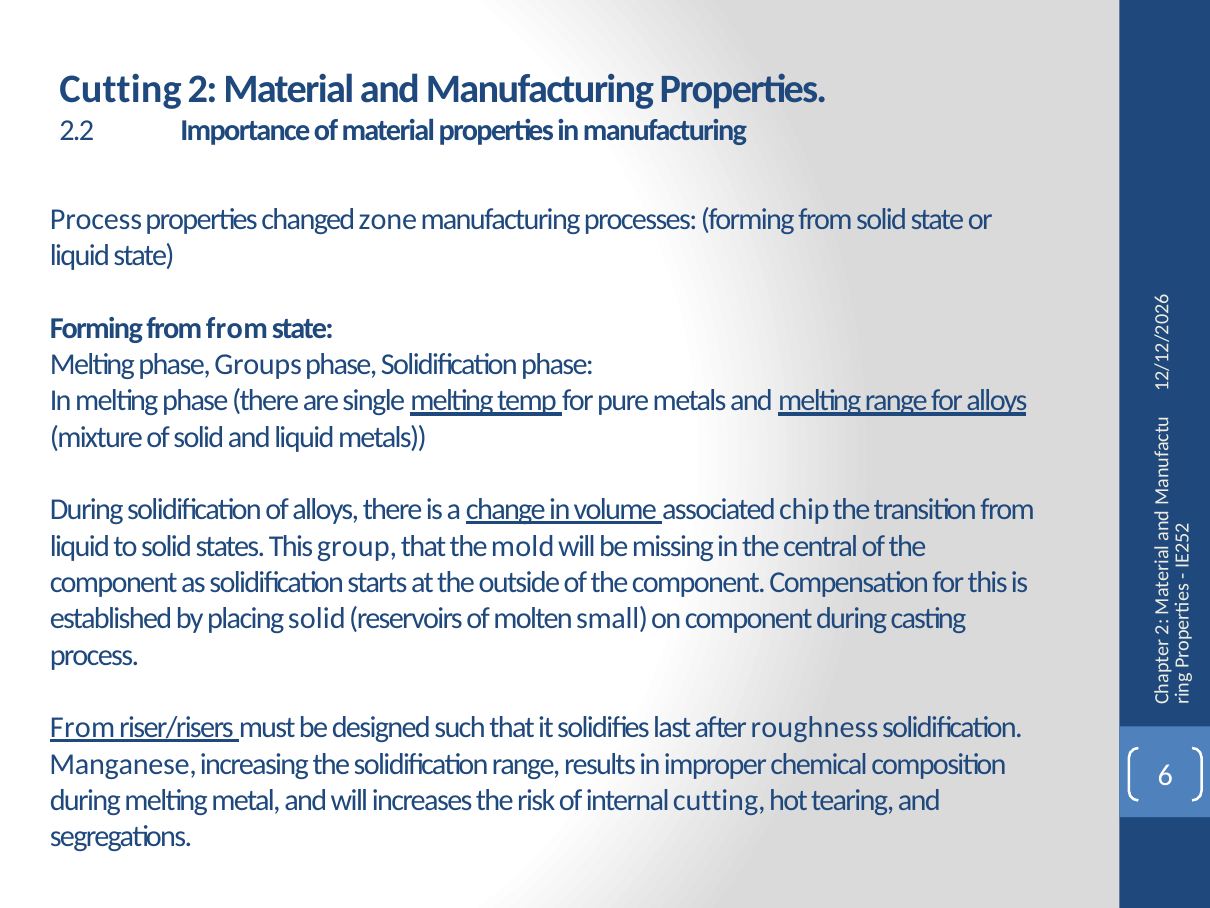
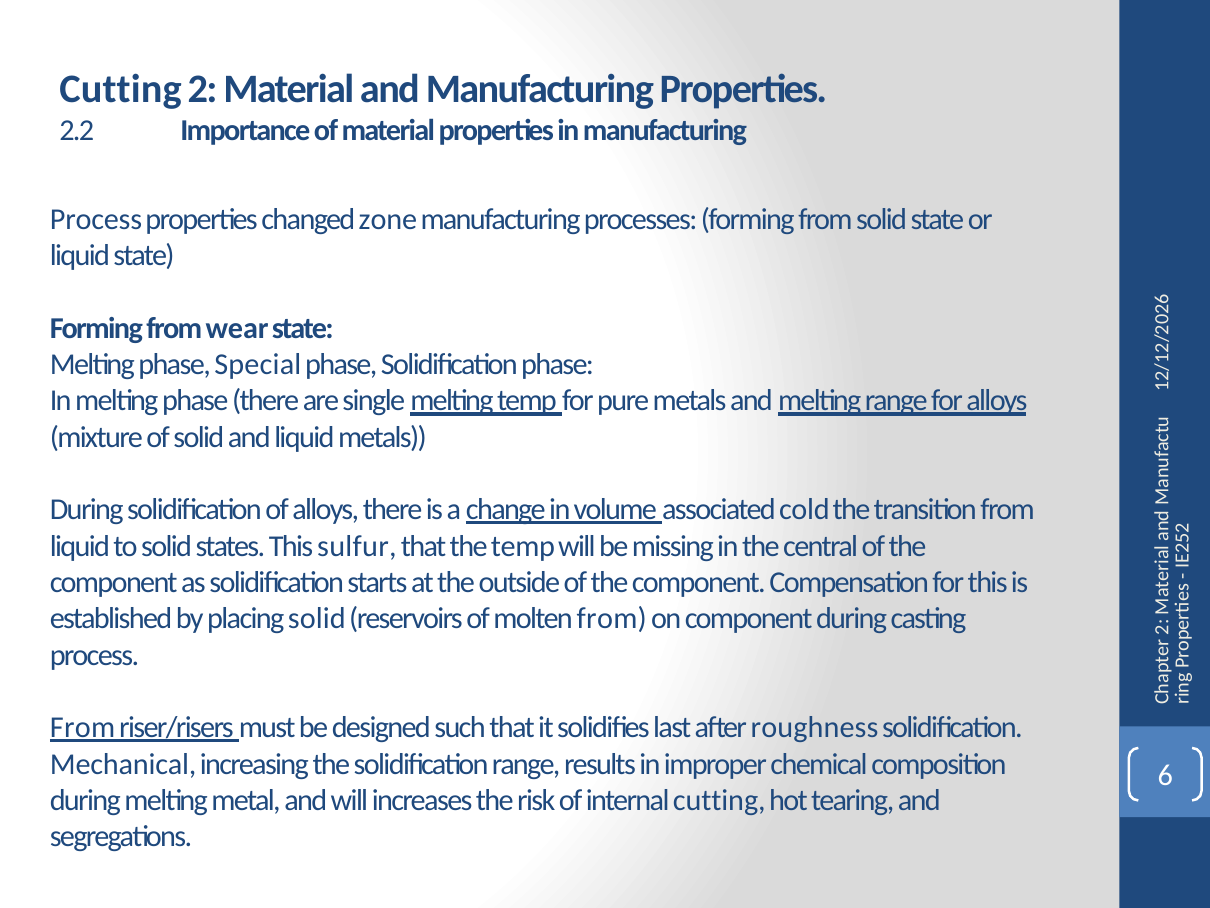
from from: from -> wear
Groups: Groups -> Special
chip: chip -> cold
group: group -> sulfur
the mold: mold -> temp
molten small: small -> from
Manganese: Manganese -> Mechanical
